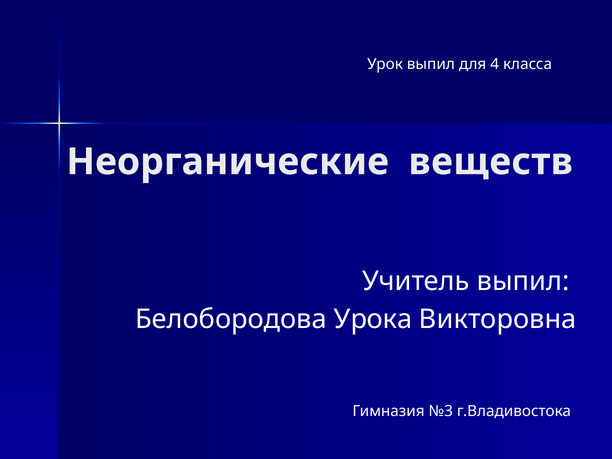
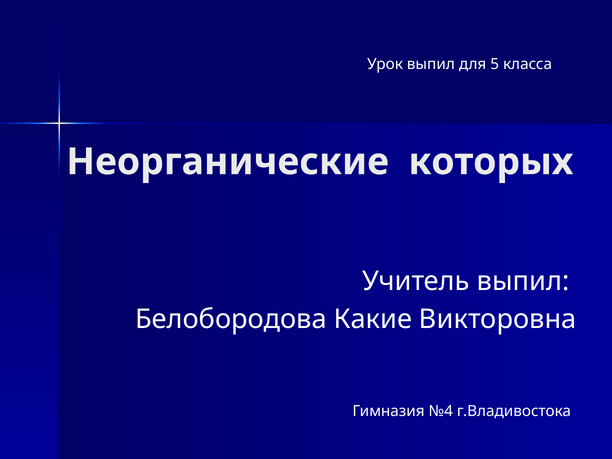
4: 4 -> 5
веществ: веществ -> которых
Урока: Урока -> Какие
№3: №3 -> №4
